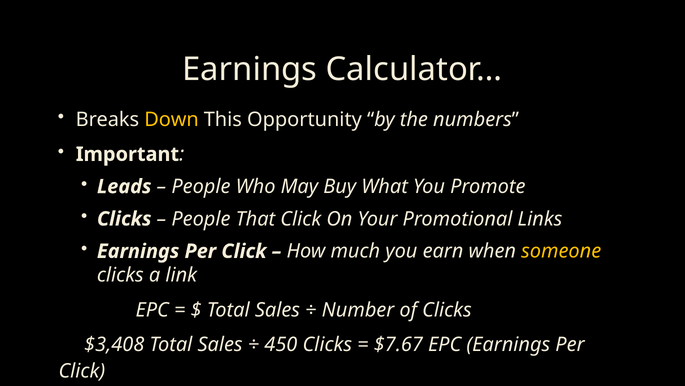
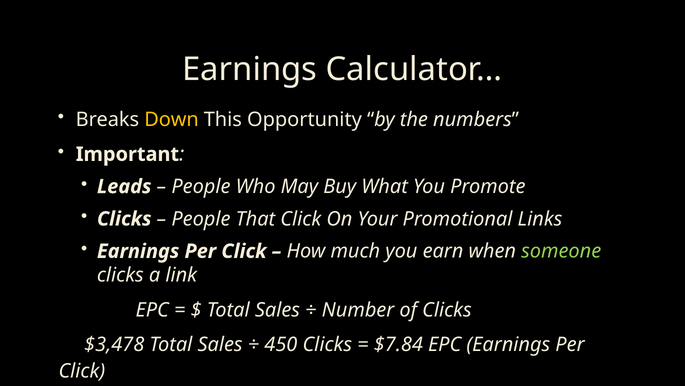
someone colour: yellow -> light green
$3,408: $3,408 -> $3,478
$7.67: $7.67 -> $7.84
